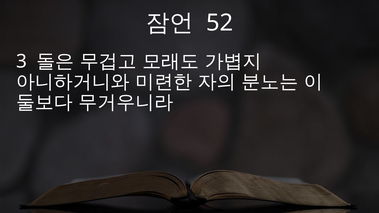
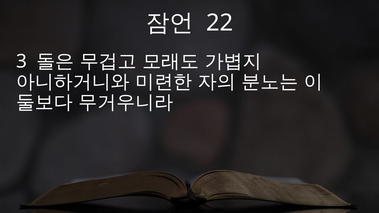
52: 52 -> 22
